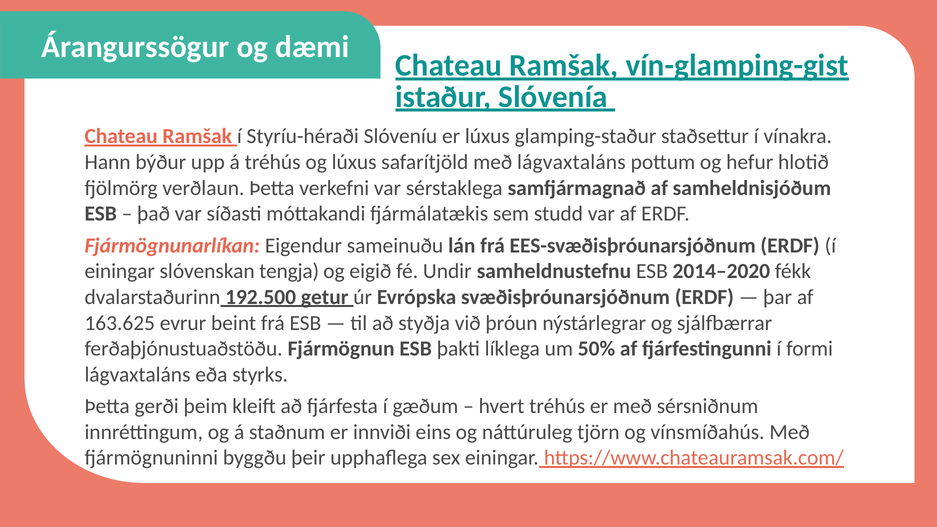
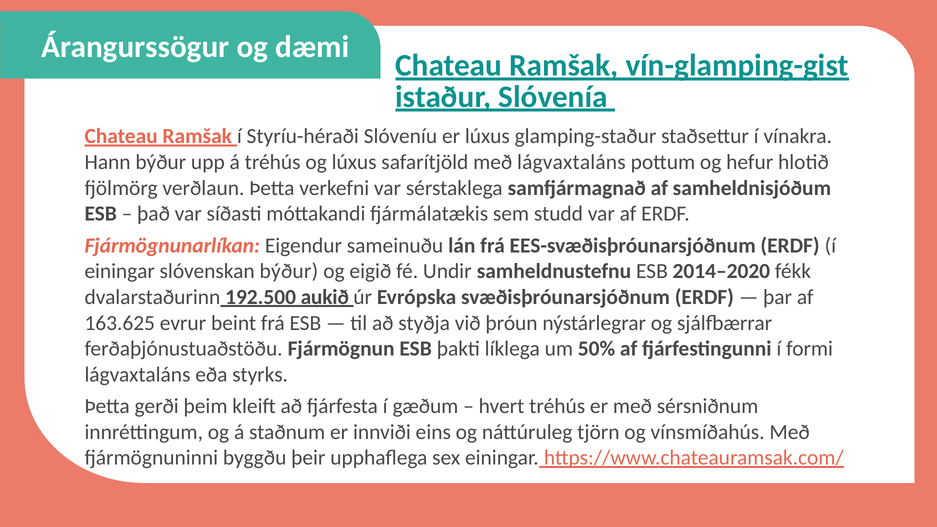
slóvenskan tengja: tengja -> býður
getur: getur -> aukið
